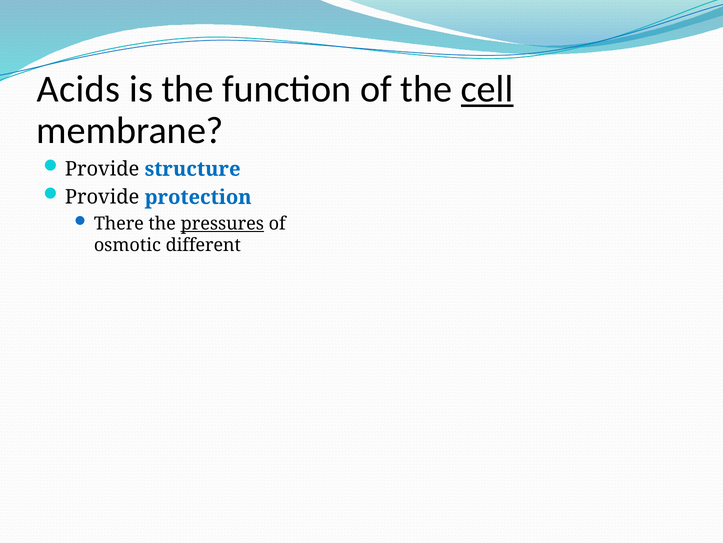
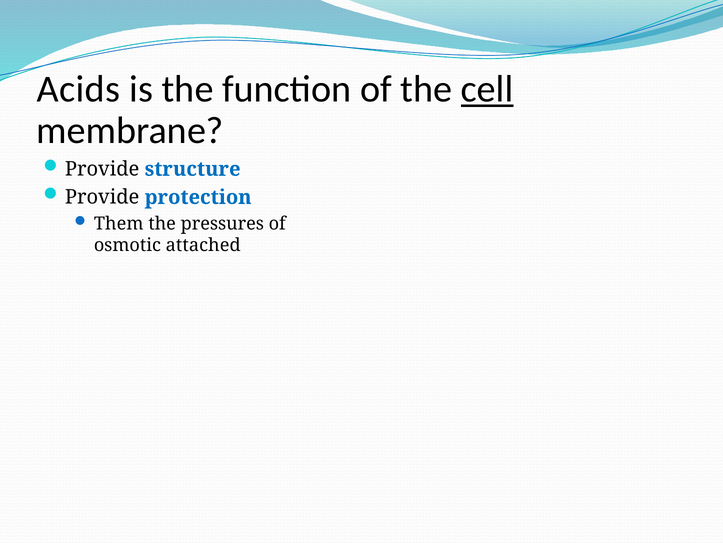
There: There -> Them
pressures underline: present -> none
different: different -> attached
